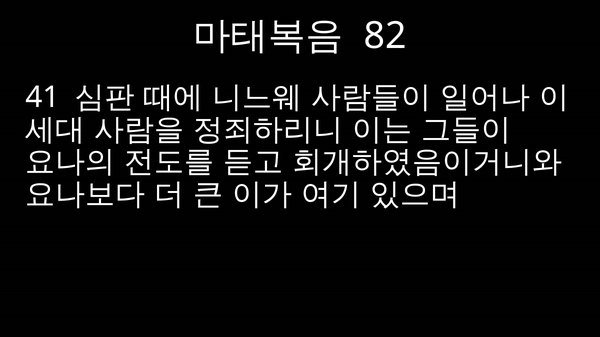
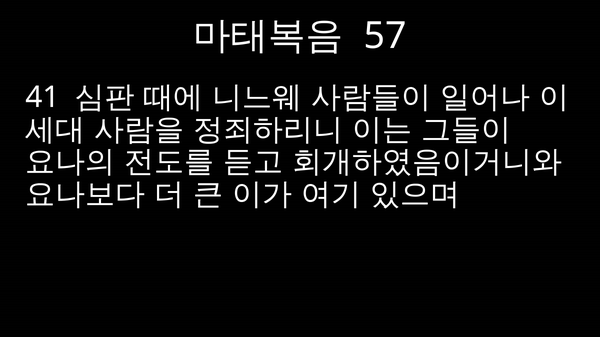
82: 82 -> 57
